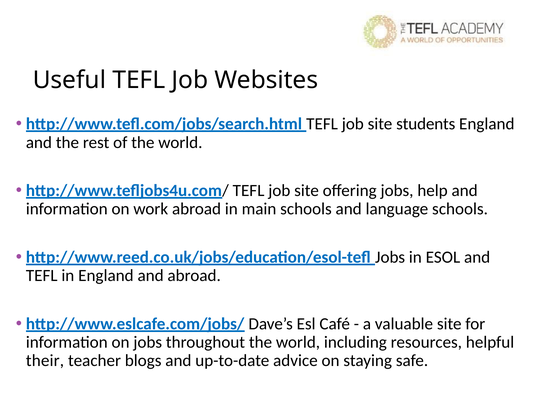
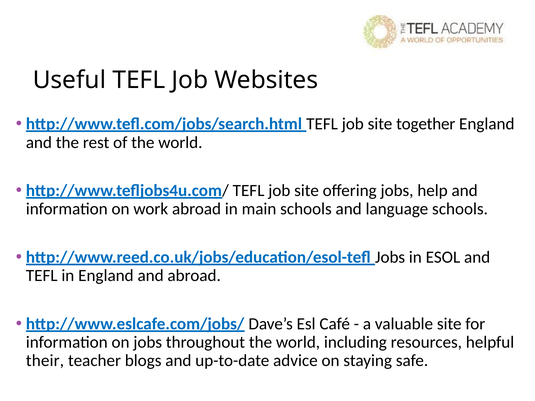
students: students -> together
